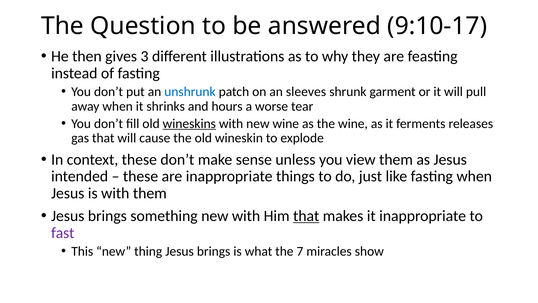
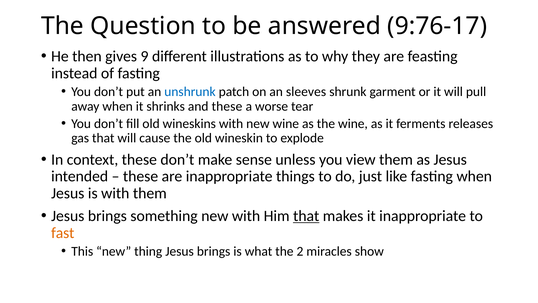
9:10-17: 9:10-17 -> 9:76-17
3: 3 -> 9
and hours: hours -> these
wineskins underline: present -> none
fast colour: purple -> orange
7: 7 -> 2
